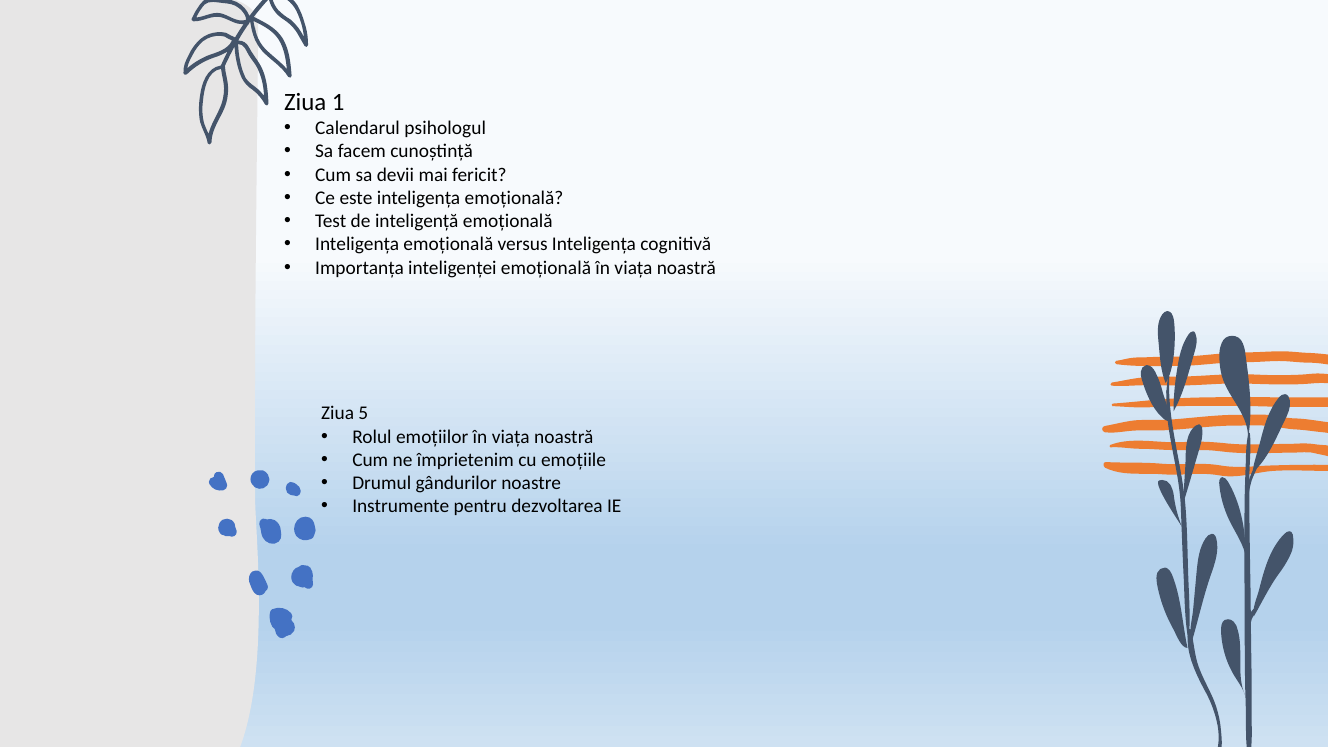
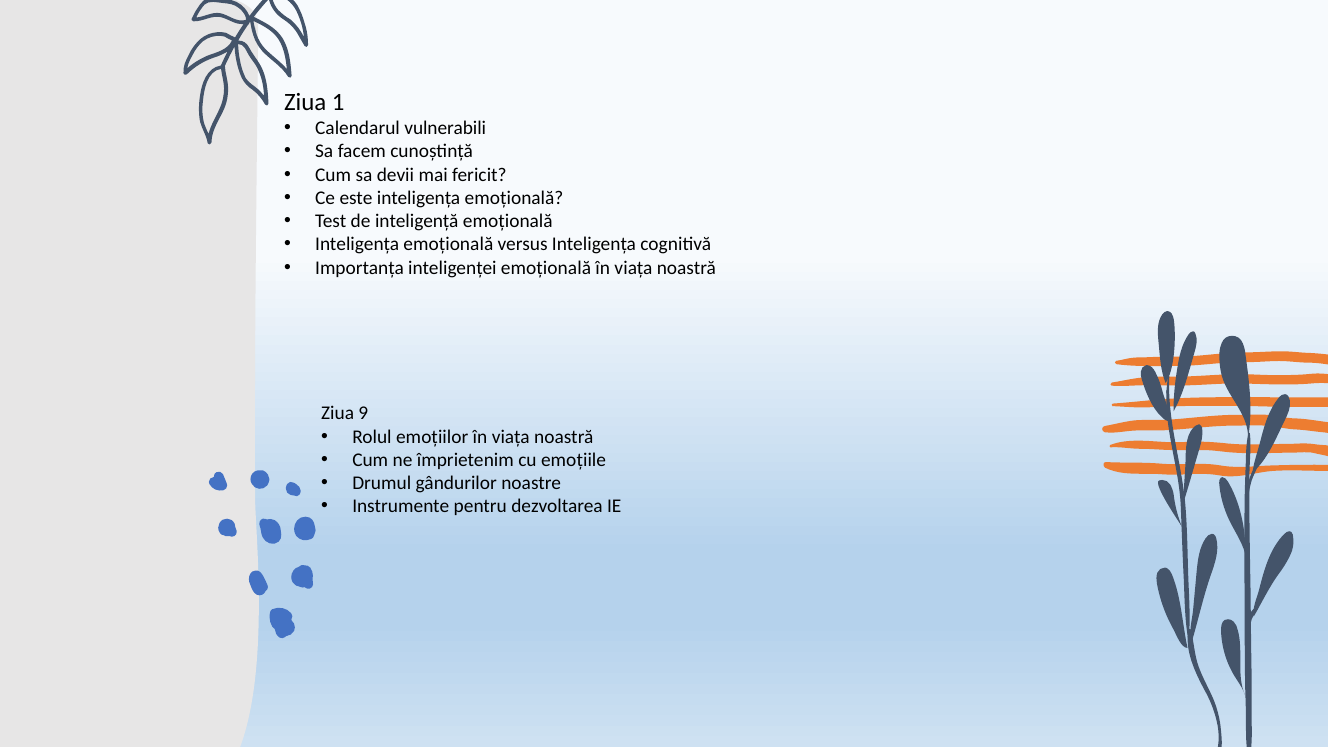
psihologul: psihologul -> vulnerabili
5: 5 -> 9
